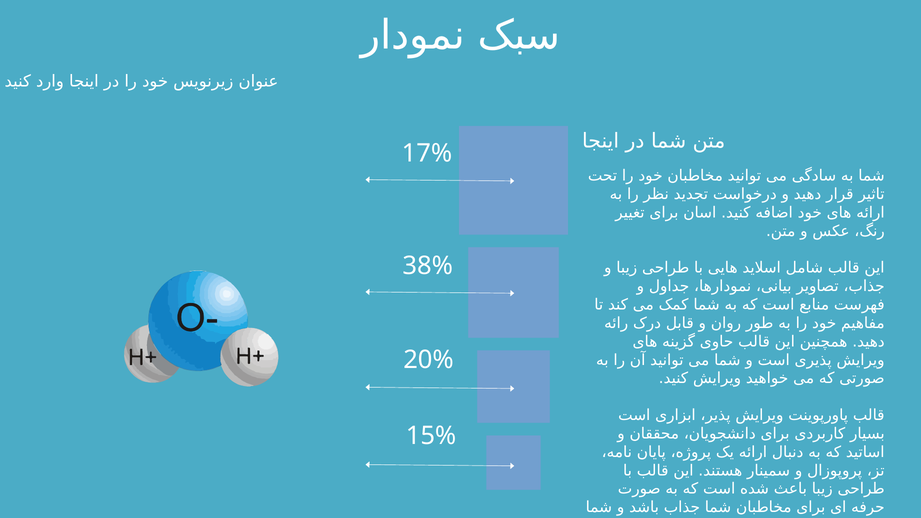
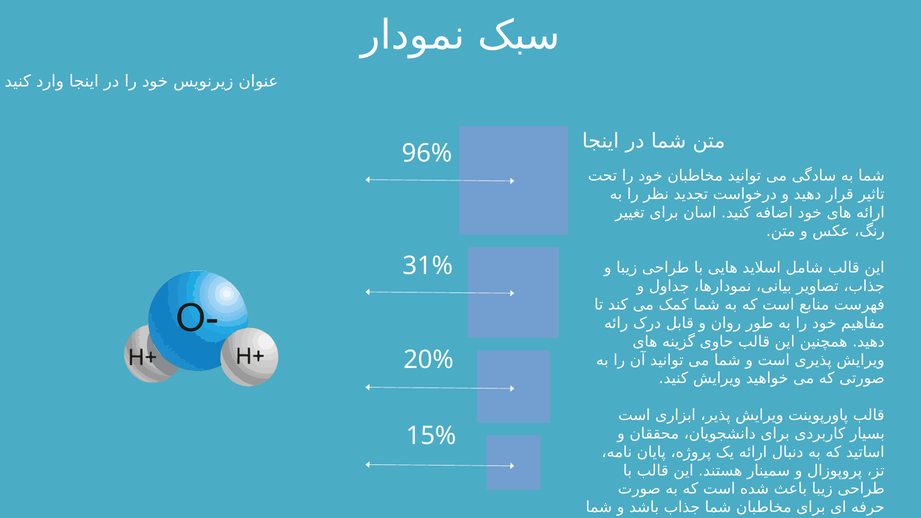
17%: 17% -> 96%
38%: 38% -> 31%
